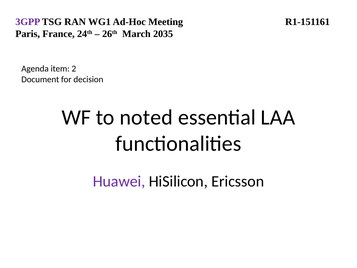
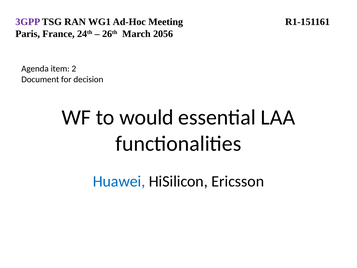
2035: 2035 -> 2056
noted: noted -> would
Huawei colour: purple -> blue
